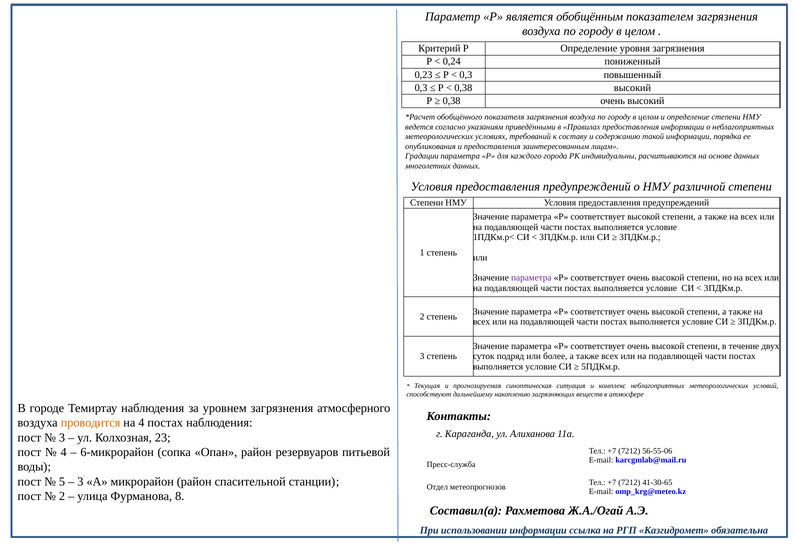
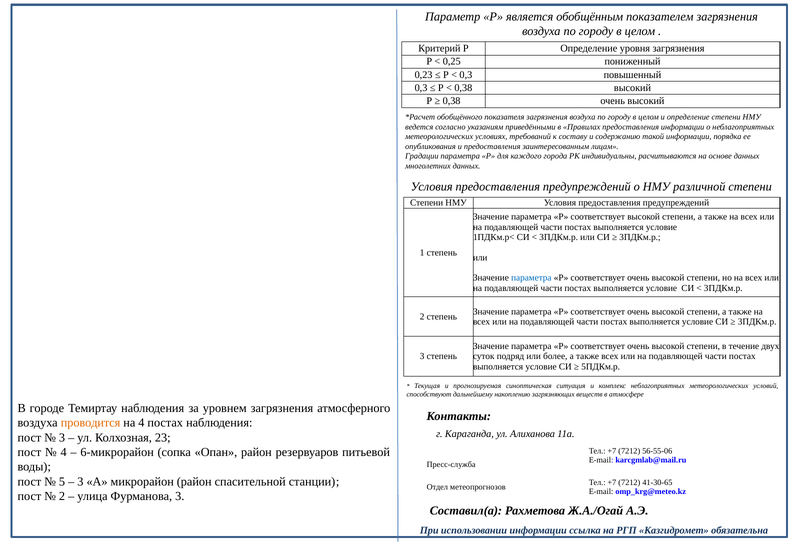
0,24: 0,24 -> 0,25
параметра at (531, 278) colour: purple -> blue
Фурманова 8: 8 -> 3
